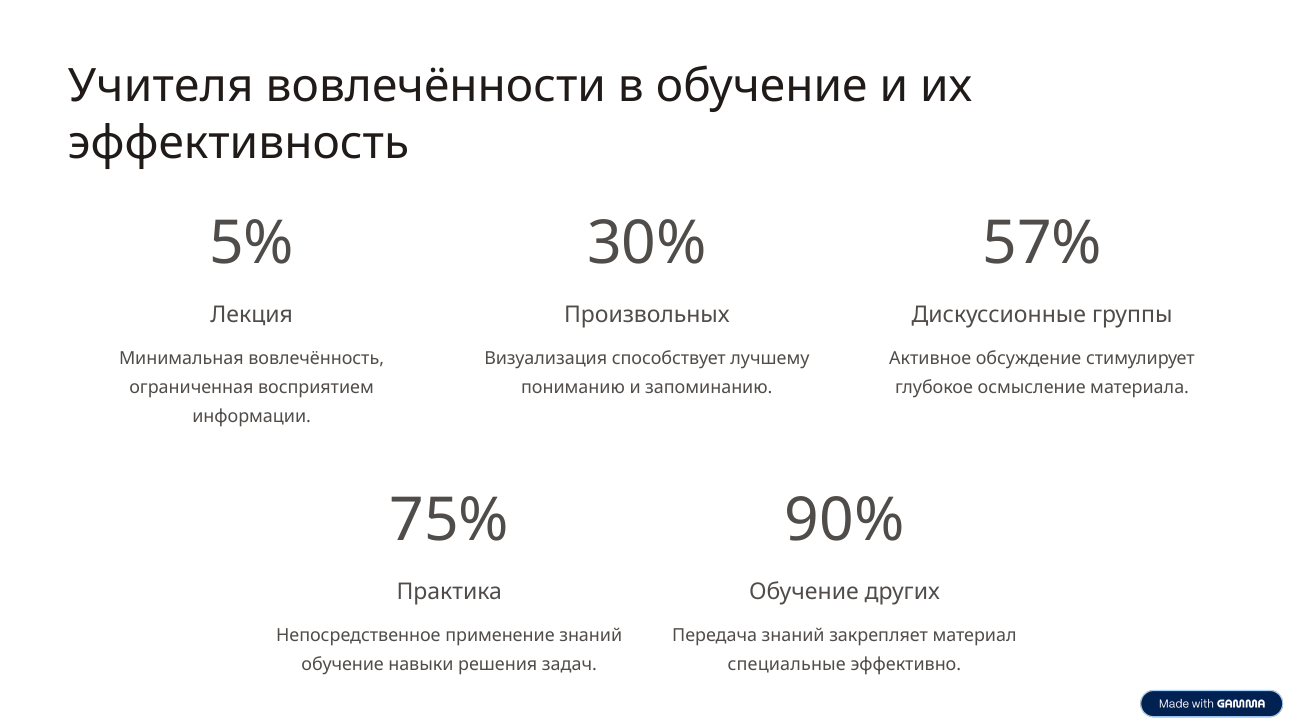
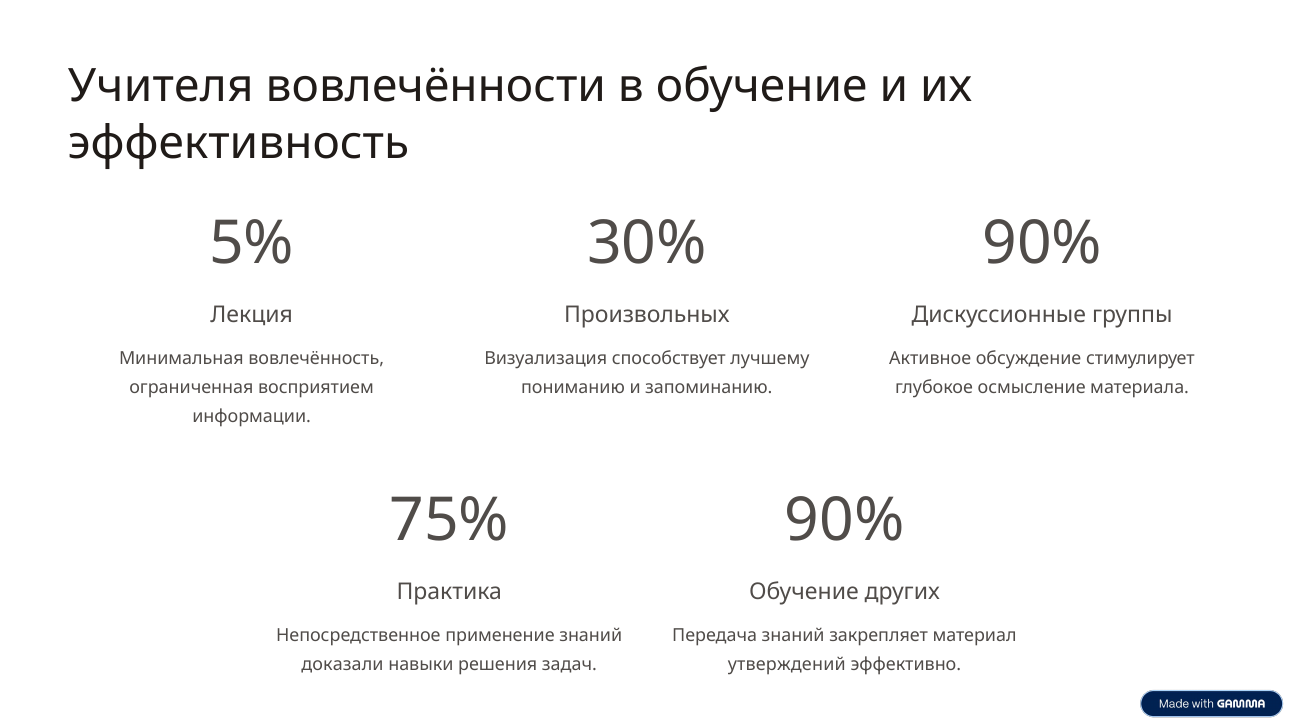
57% at (1042, 243): 57% -> 90%
обучение at (343, 664): обучение -> доказали
специальные: специальные -> утверждений
